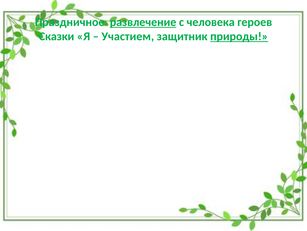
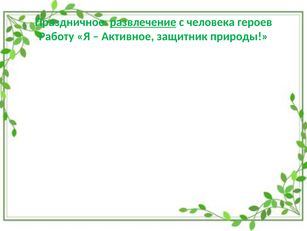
Сказки: Сказки -> Работу
Участием: Участием -> Активное
природы underline: present -> none
